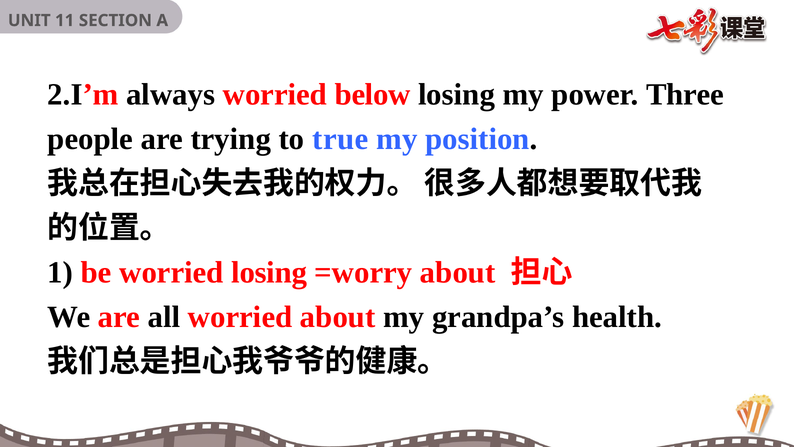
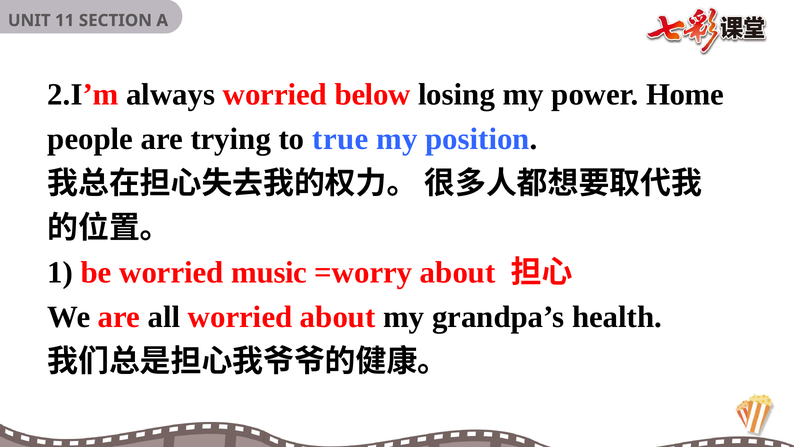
Three: Three -> Home
worried losing: losing -> music
